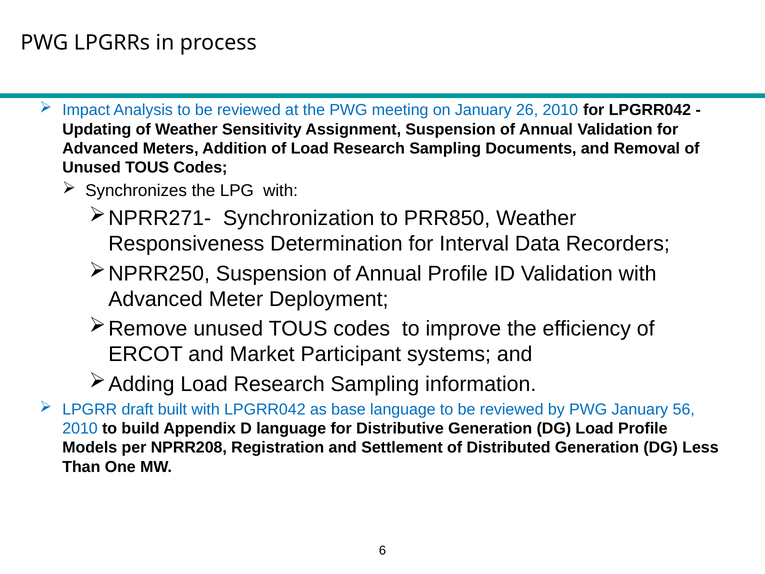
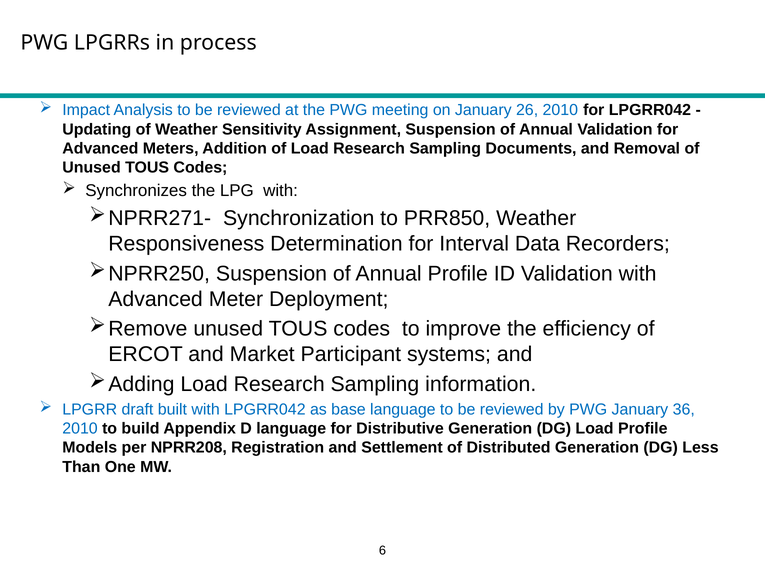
56: 56 -> 36
